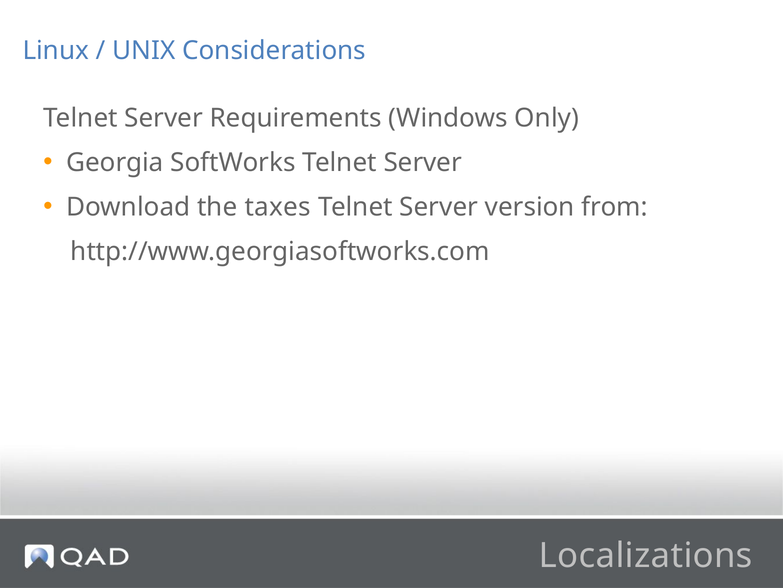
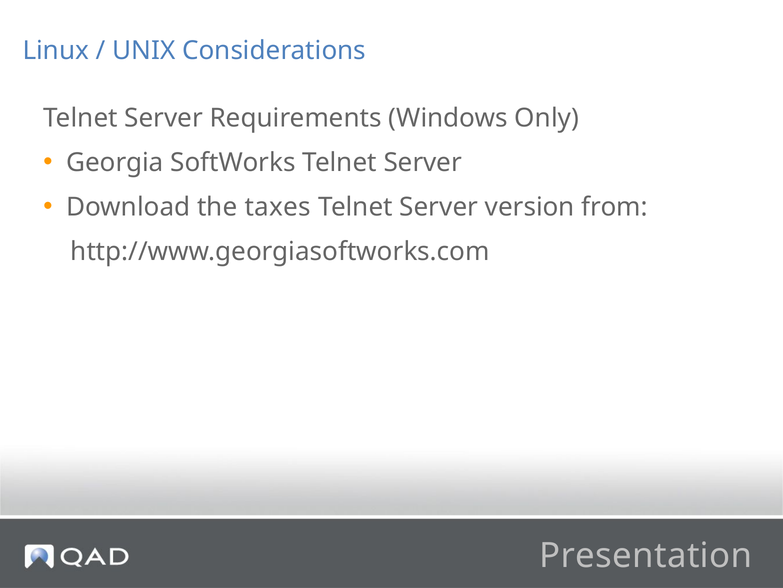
Localizations: Localizations -> Presentation
